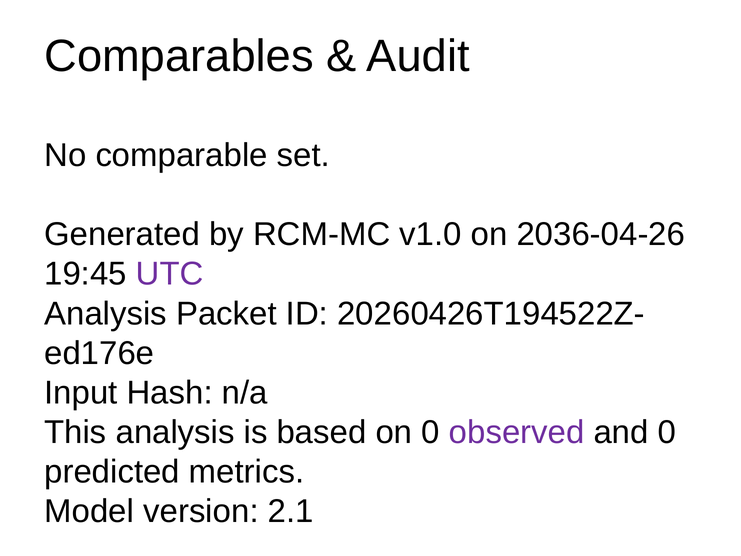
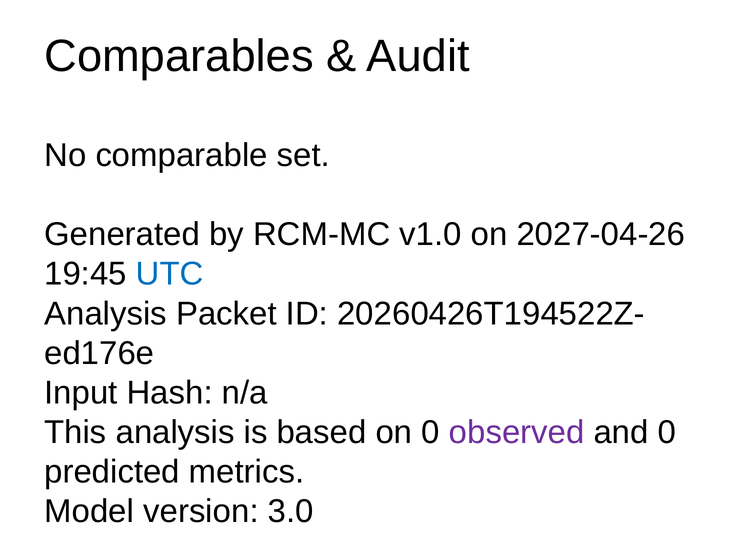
2036-04-26: 2036-04-26 -> 2027-04-26
UTC colour: purple -> blue
2.1: 2.1 -> 3.0
